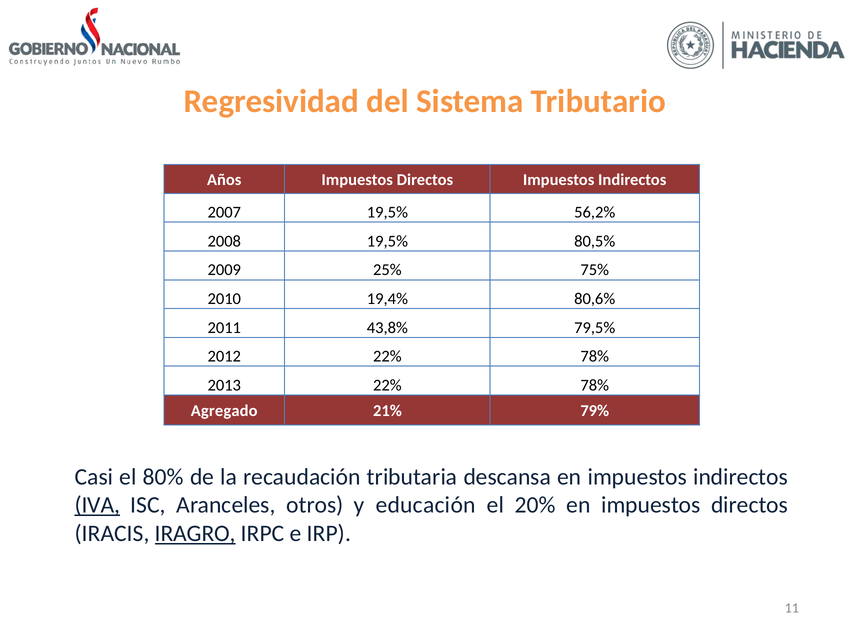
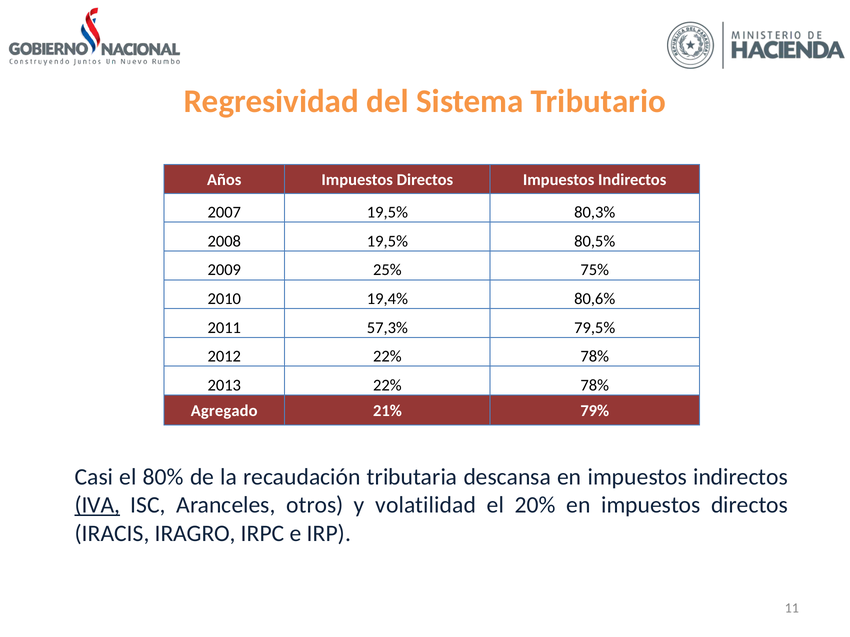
56,2%: 56,2% -> 80,3%
43,8%: 43,8% -> 57,3%
educación: educación -> volatilidad
IRAGRO underline: present -> none
